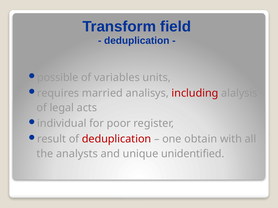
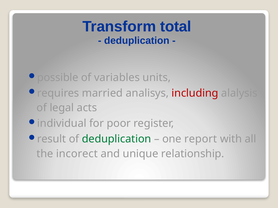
field: field -> total
deduplication at (117, 139) colour: red -> green
obtain: obtain -> report
analysts: analysts -> incorect
unidentified: unidentified -> relationship
